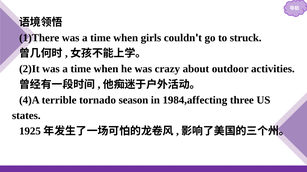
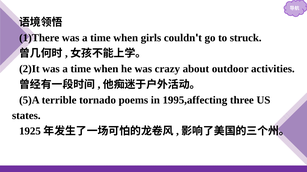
4)A: 4)A -> 5)A
season: season -> poems
1984,affecting: 1984,affecting -> 1995,affecting
